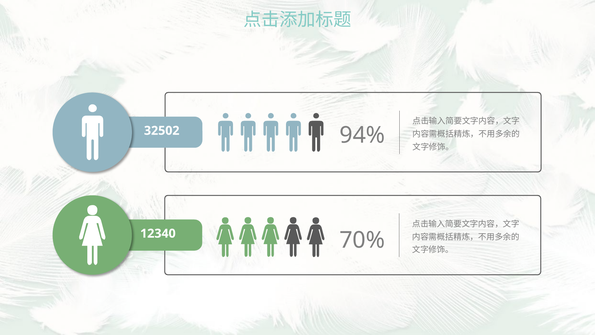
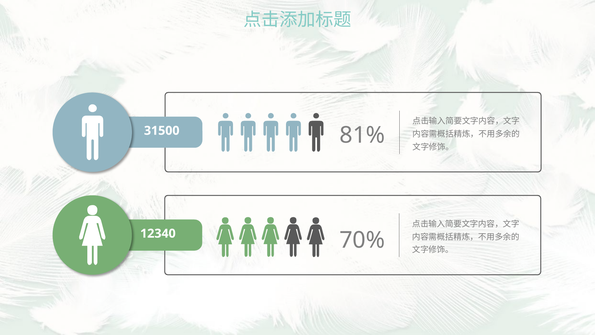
32502: 32502 -> 31500
94%: 94% -> 81%
